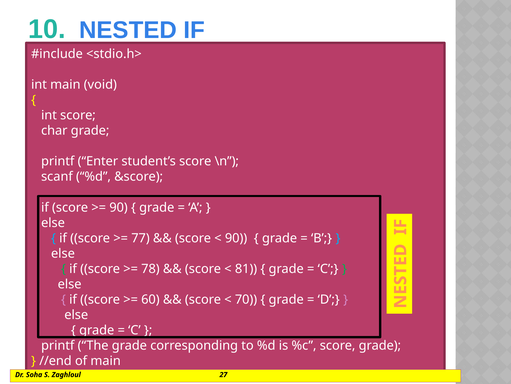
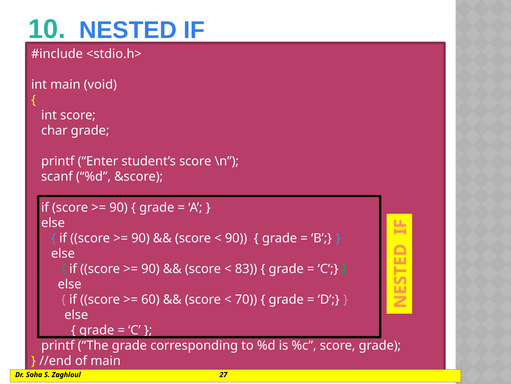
77 at (140, 238): 77 -> 90
78 at (150, 268): 78 -> 90
81: 81 -> 83
